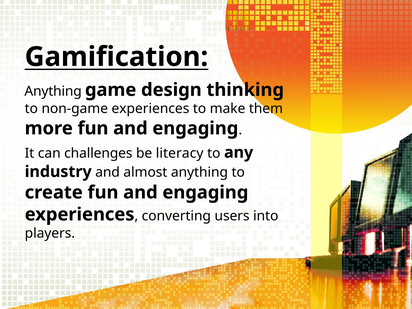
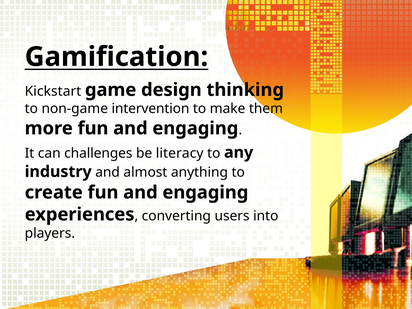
Anything at (53, 91): Anything -> Kickstart
non-game experiences: experiences -> intervention
